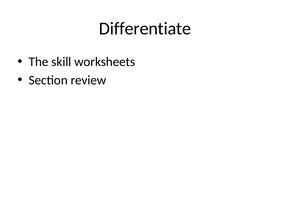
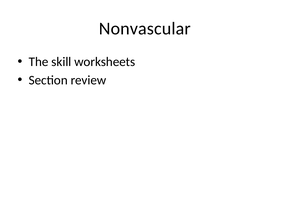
Differentiate: Differentiate -> Nonvascular
